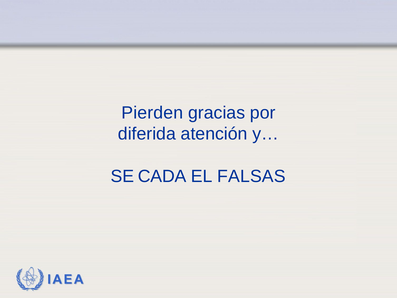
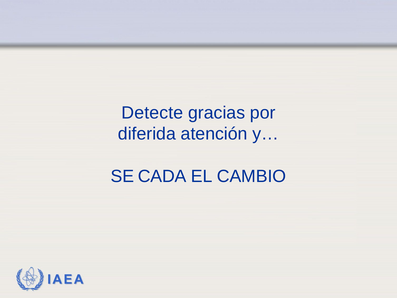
Pierden: Pierden -> Detecte
FALSAS: FALSAS -> CAMBIO
